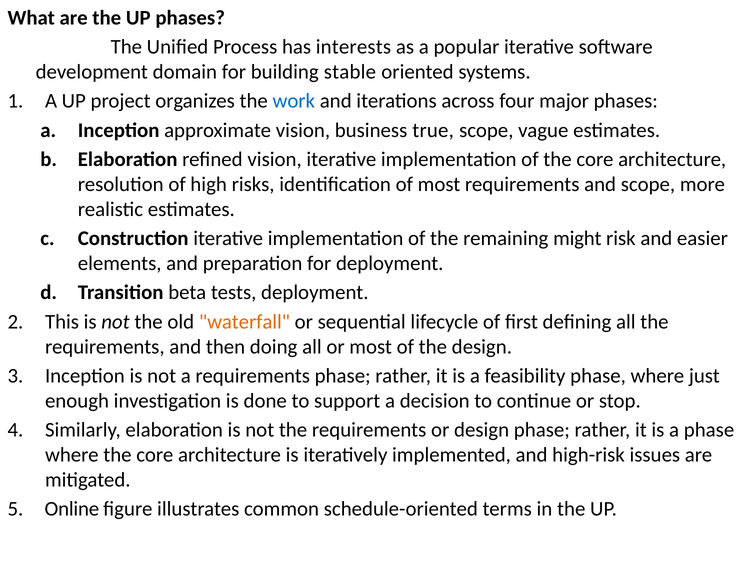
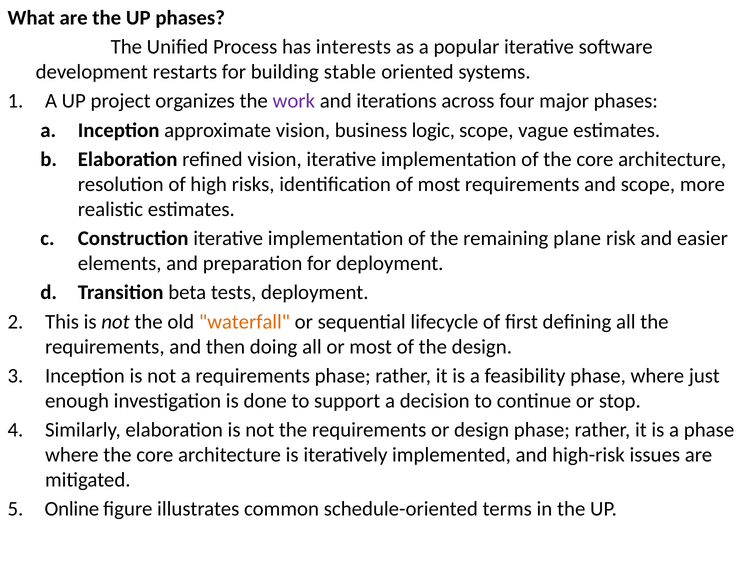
domain: domain -> restarts
work colour: blue -> purple
true: true -> logic
might: might -> plane
